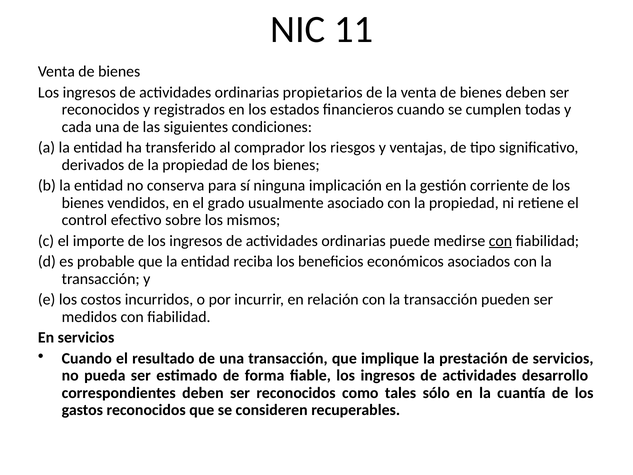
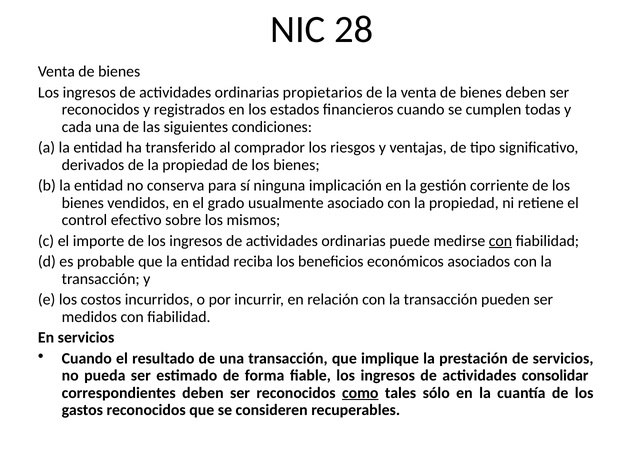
11: 11 -> 28
desarrollo: desarrollo -> consolidar
como underline: none -> present
